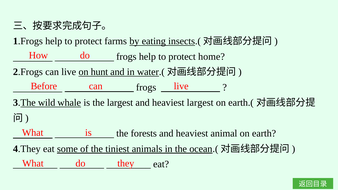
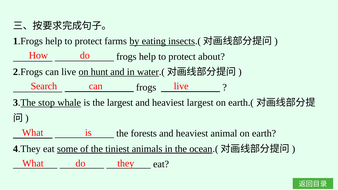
home: home -> about
Before: Before -> Search
wild: wild -> stop
